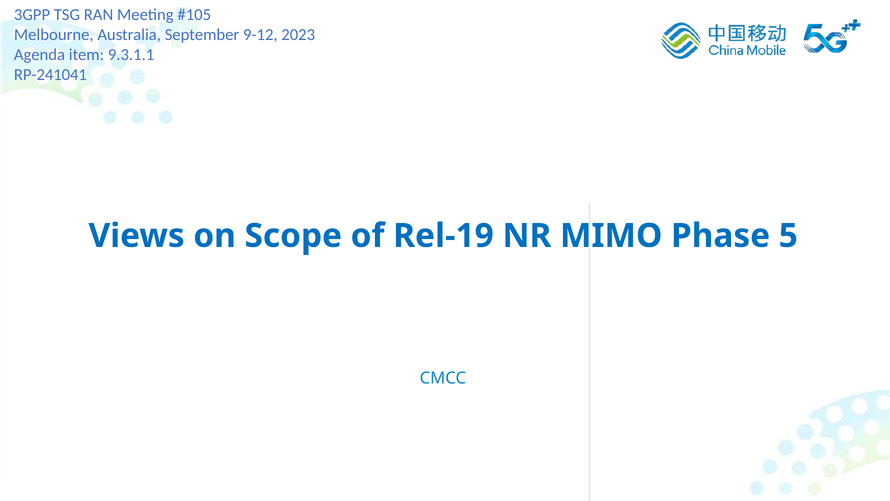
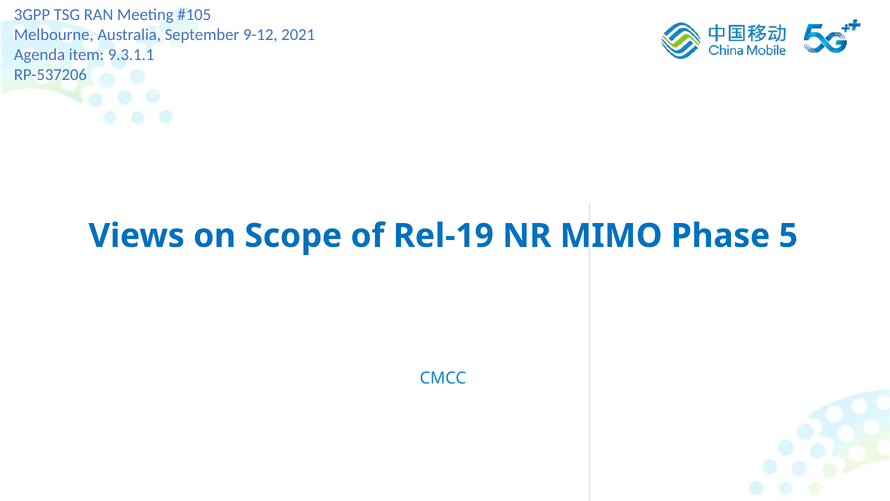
2023: 2023 -> 2021
RP-241041: RP-241041 -> RP-537206
